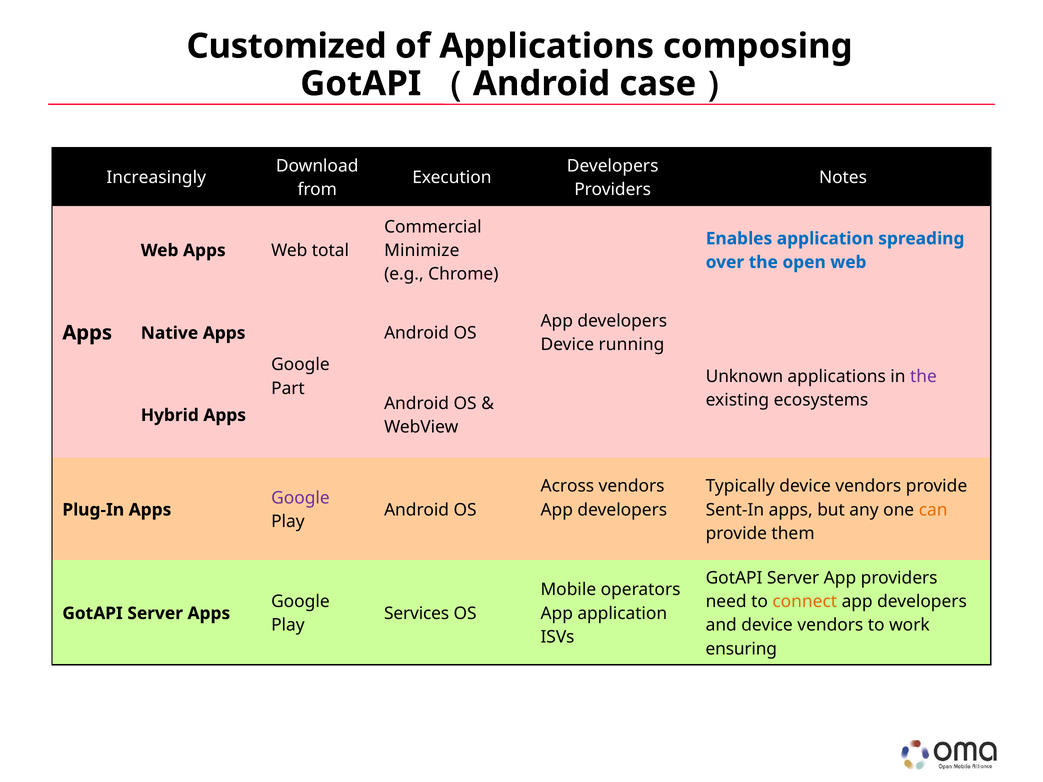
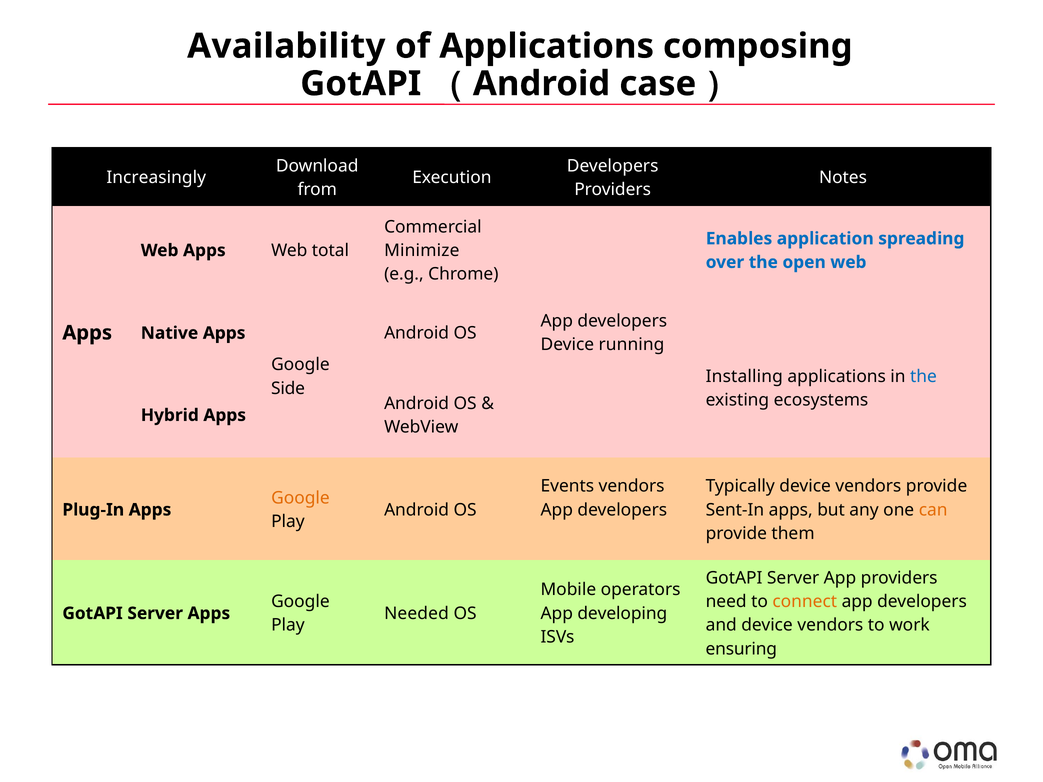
Customized: Customized -> Availability
Unknown: Unknown -> Installing
the at (923, 377) colour: purple -> blue
Part: Part -> Side
Across: Across -> Events
Google at (300, 498) colour: purple -> orange
Services: Services -> Needed
App application: application -> developing
